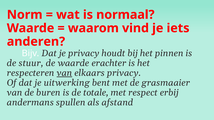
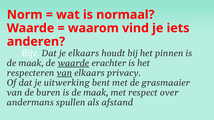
je privacy: privacy -> elkaars
stuur at (31, 63): stuur -> maak
waarde at (73, 63) underline: none -> present
buren is de totale: totale -> maak
erbij: erbij -> over
